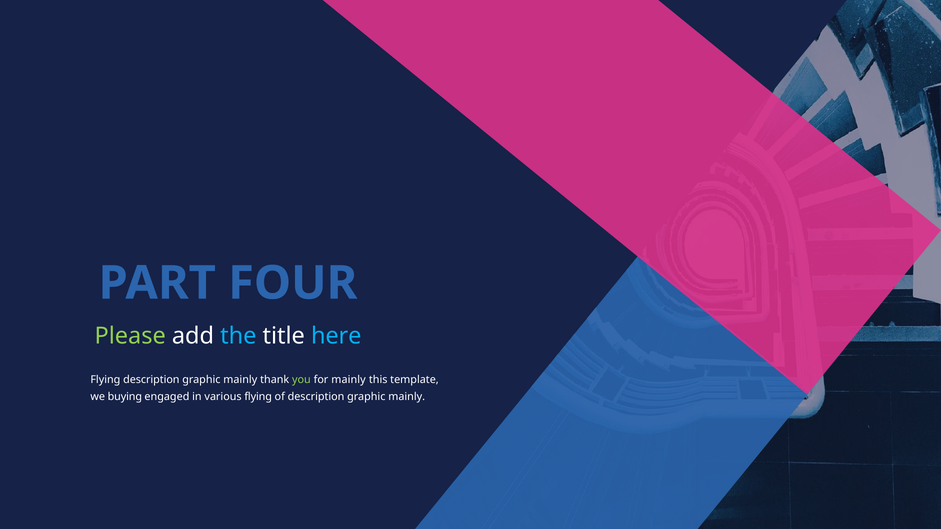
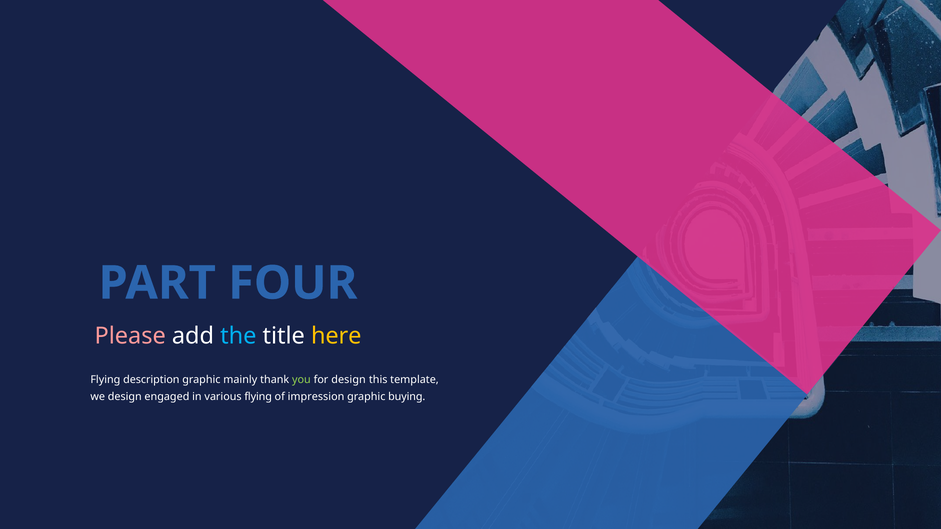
Please colour: light green -> pink
here colour: light blue -> yellow
for mainly: mainly -> design
we buying: buying -> design
of description: description -> impression
mainly at (407, 397): mainly -> buying
